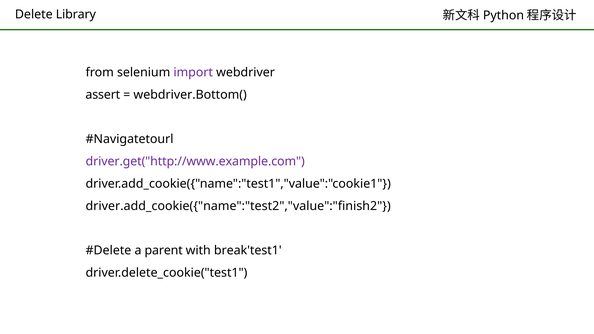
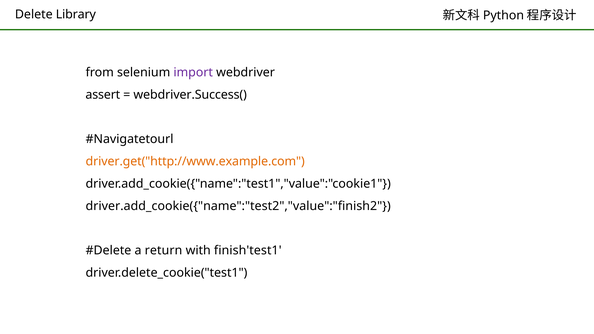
webdriver.Bottom(: webdriver.Bottom( -> webdriver.Success(
driver.get("http://www.example.com colour: purple -> orange
parent: parent -> return
break'test1: break'test1 -> finish'test1
